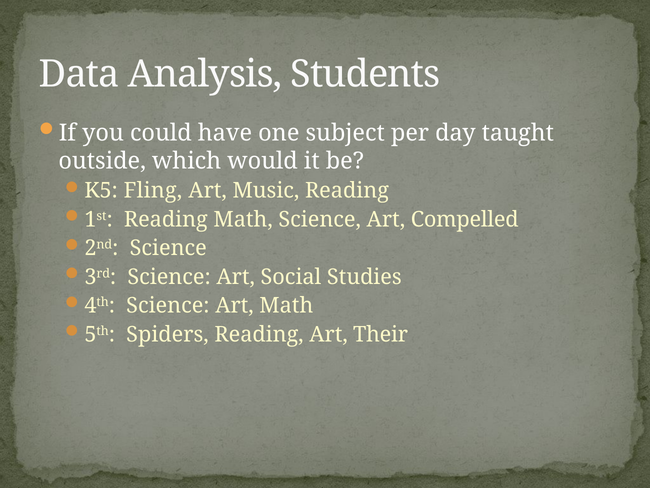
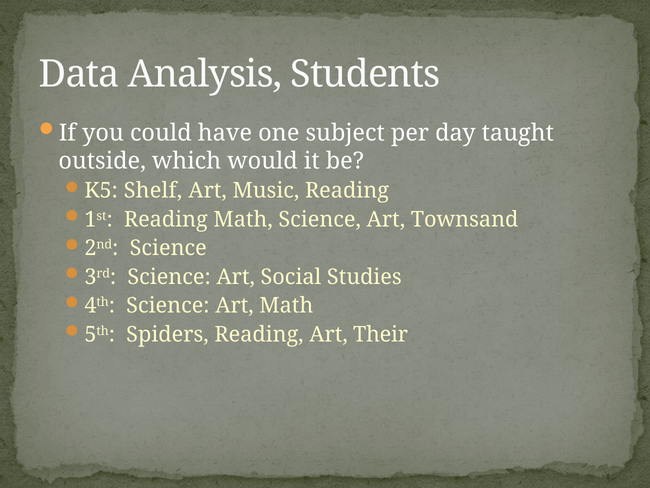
Fling: Fling -> Shelf
Compelled: Compelled -> Townsand
